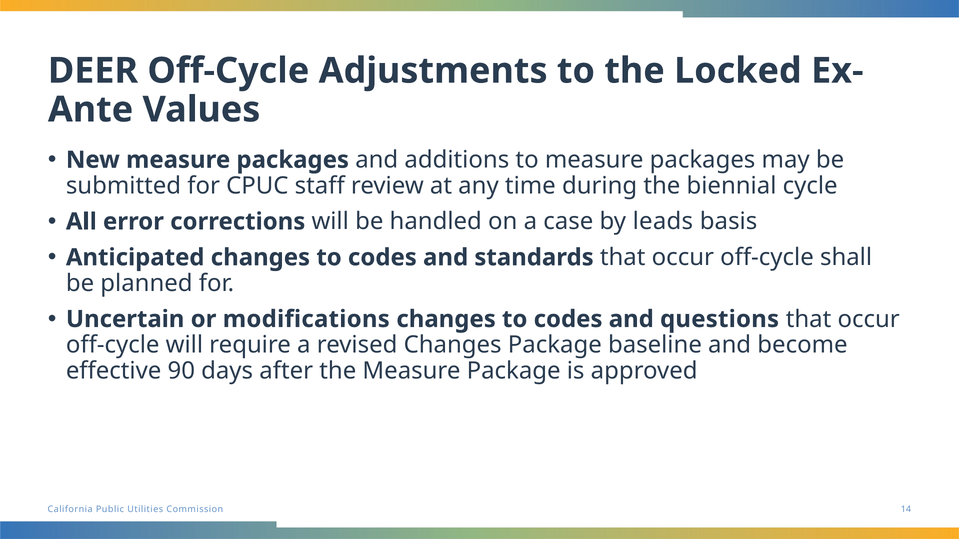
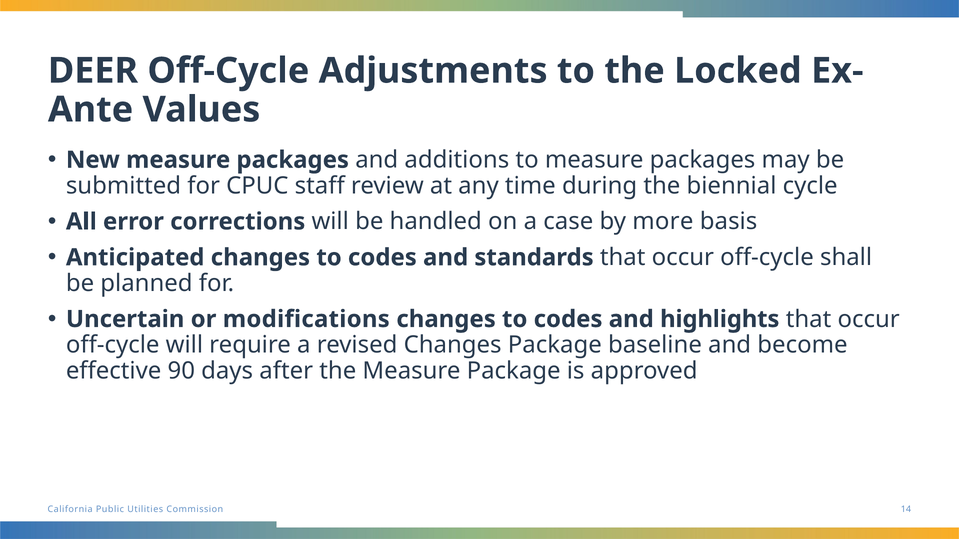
leads: leads -> more
questions: questions -> highlights
